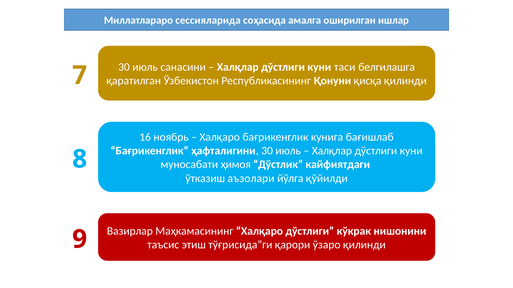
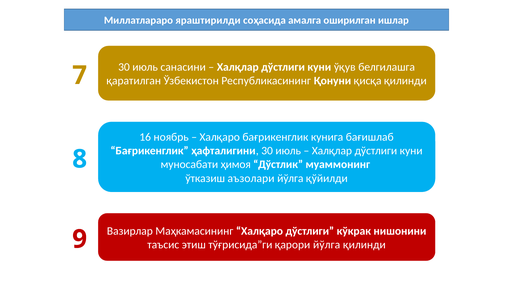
сессияларида: сессияларида -> яраштирилди
таси: таси -> ўқув
кайфиятдаги: кайфиятдаги -> муаммонинг
қарори ўзаро: ўзаро -> йўлга
